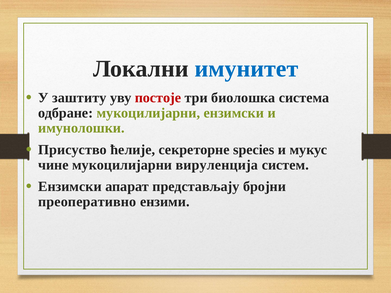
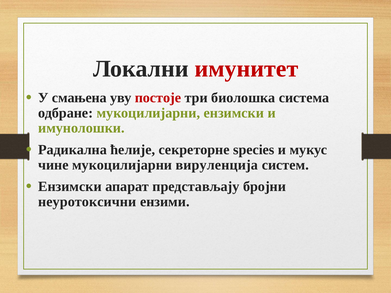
имунитет colour: blue -> red
заштиту: заштиту -> смањена
Присуство: Присуство -> Радикална
преоперативно: преоперативно -> неуротоксични
